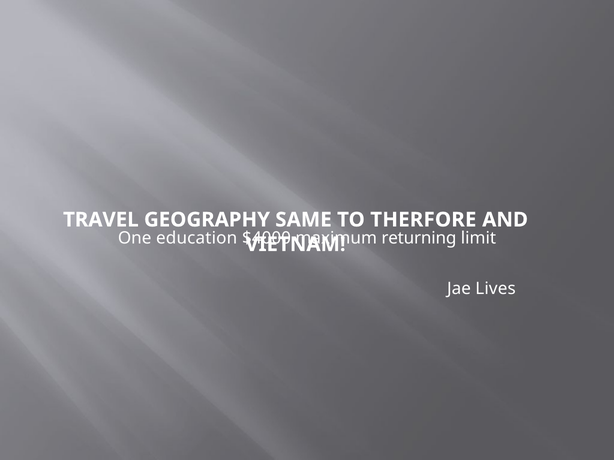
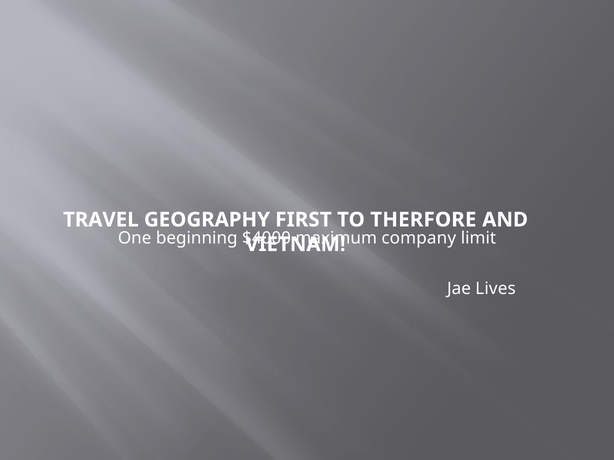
SAME: SAME -> FIRST
education: education -> beginning
returning: returning -> company
